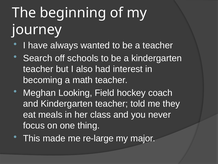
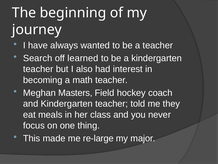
schools: schools -> learned
Looking: Looking -> Masters
